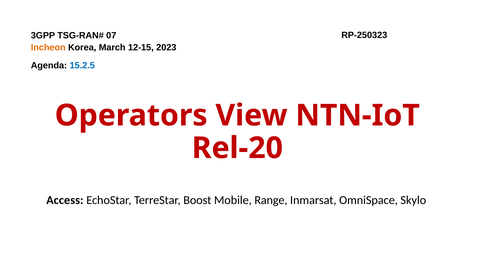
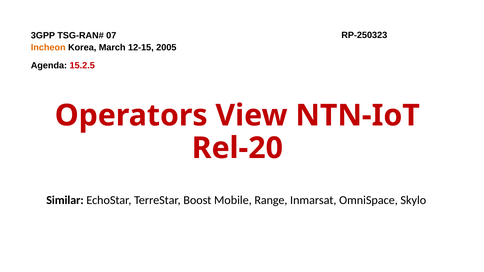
2023: 2023 -> 2005
15.2.5 colour: blue -> red
Access: Access -> Similar
